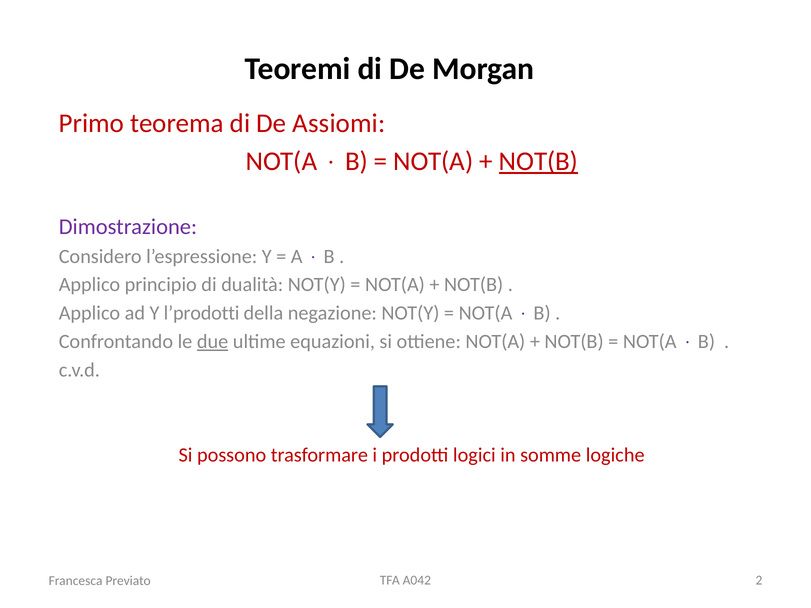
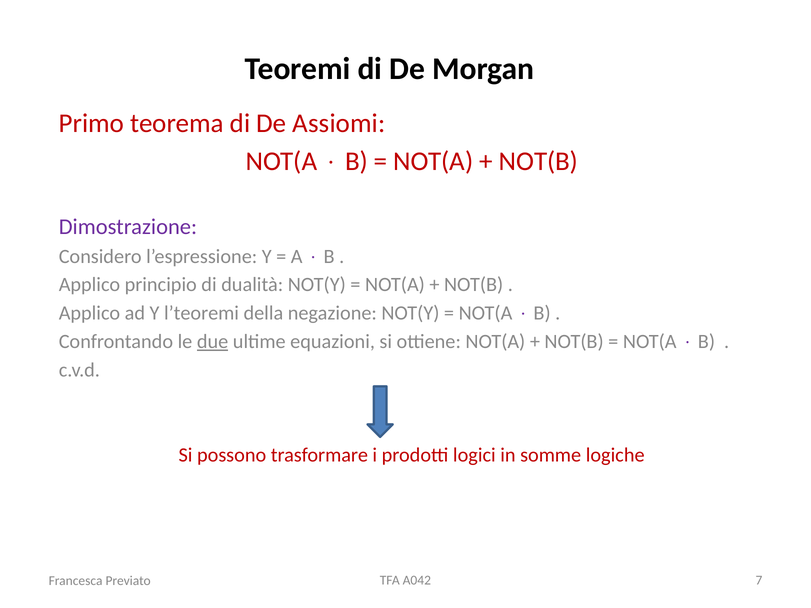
NOT(B at (538, 161) underline: present -> none
l’prodotti: l’prodotti -> l’teoremi
2: 2 -> 7
